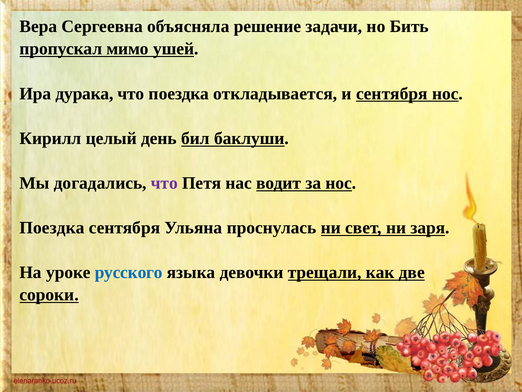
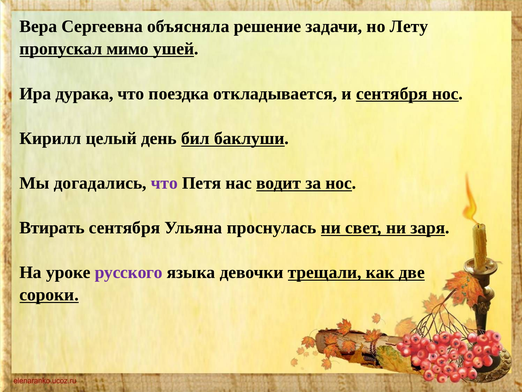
Бить: Бить -> Лету
Поездка at (52, 228): Поездка -> Втирать
русского colour: blue -> purple
